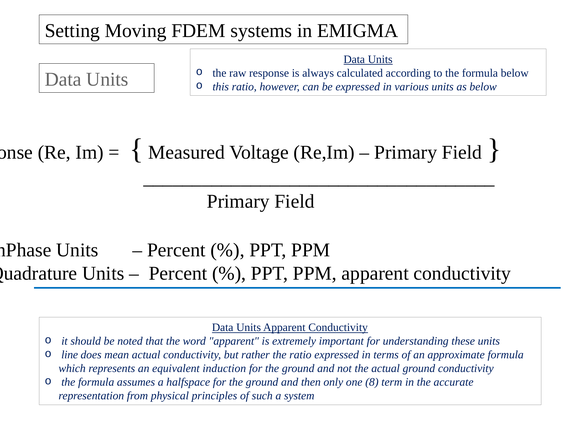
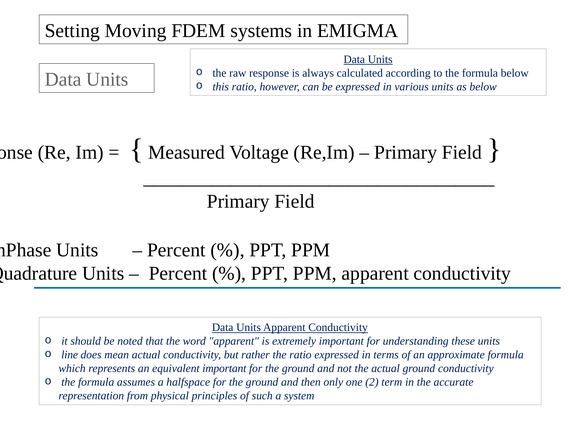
equivalent induction: induction -> important
8: 8 -> 2
